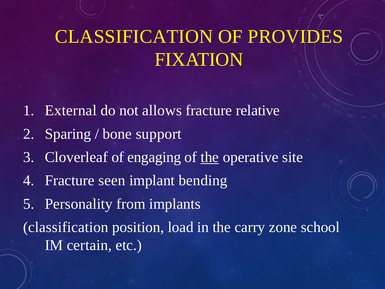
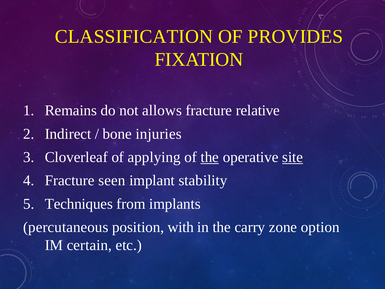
External: External -> Remains
Sparing: Sparing -> Indirect
support: support -> injuries
engaging: engaging -> applying
site underline: none -> present
bending: bending -> stability
Personality: Personality -> Techniques
classification at (66, 227): classification -> percutaneous
load: load -> with
school: school -> option
